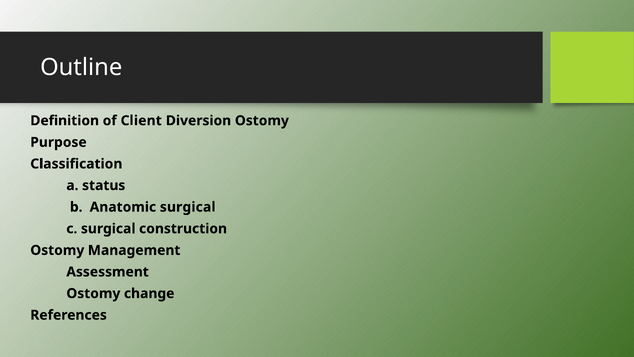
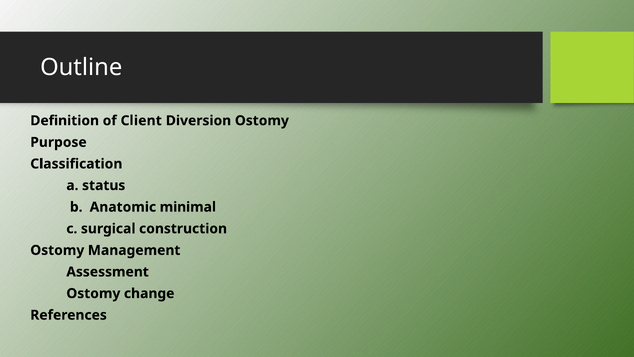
Anatomic surgical: surgical -> minimal
